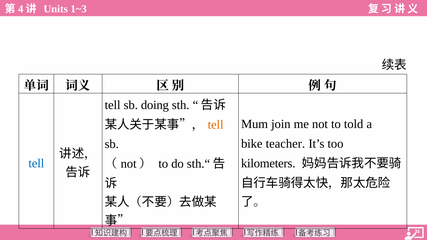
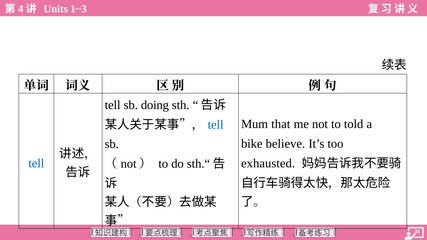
join: join -> that
tell at (216, 125) colour: orange -> blue
teacher: teacher -> believe
kilometers: kilometers -> exhausted
